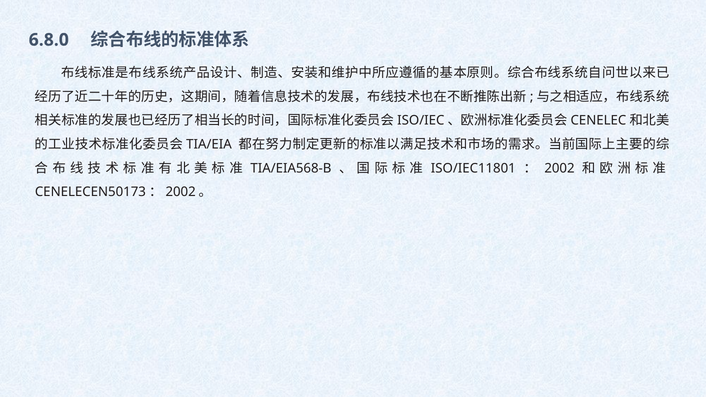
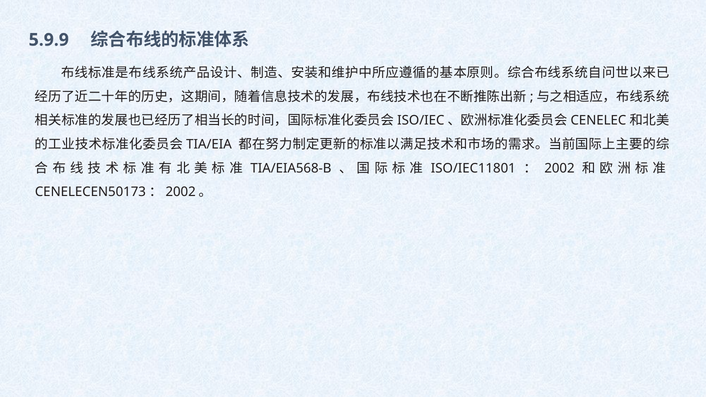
6.8.0: 6.8.0 -> 5.9.9
